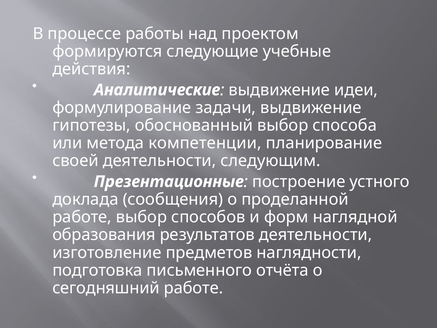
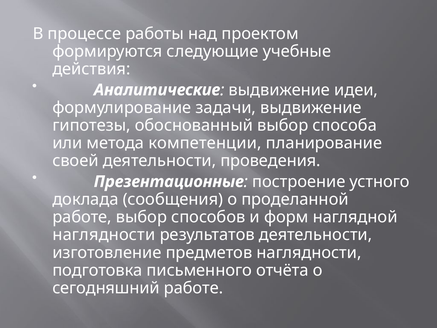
следующим: следующим -> проведения
образования at (104, 235): образования -> наглядности
